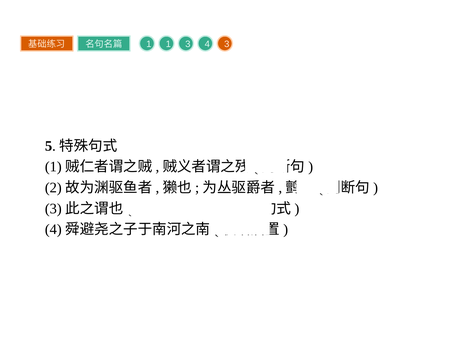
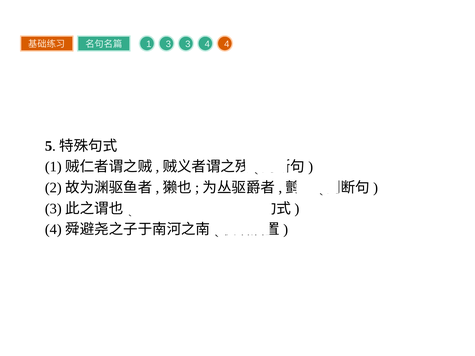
1 1: 1 -> 3
4 3: 3 -> 4
